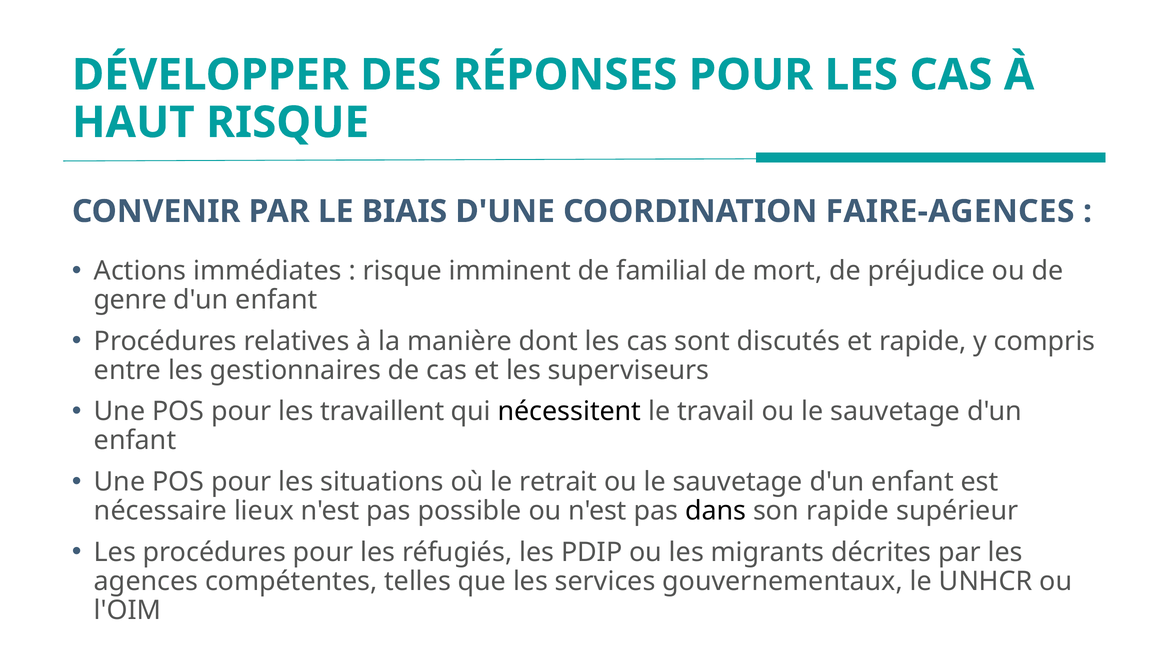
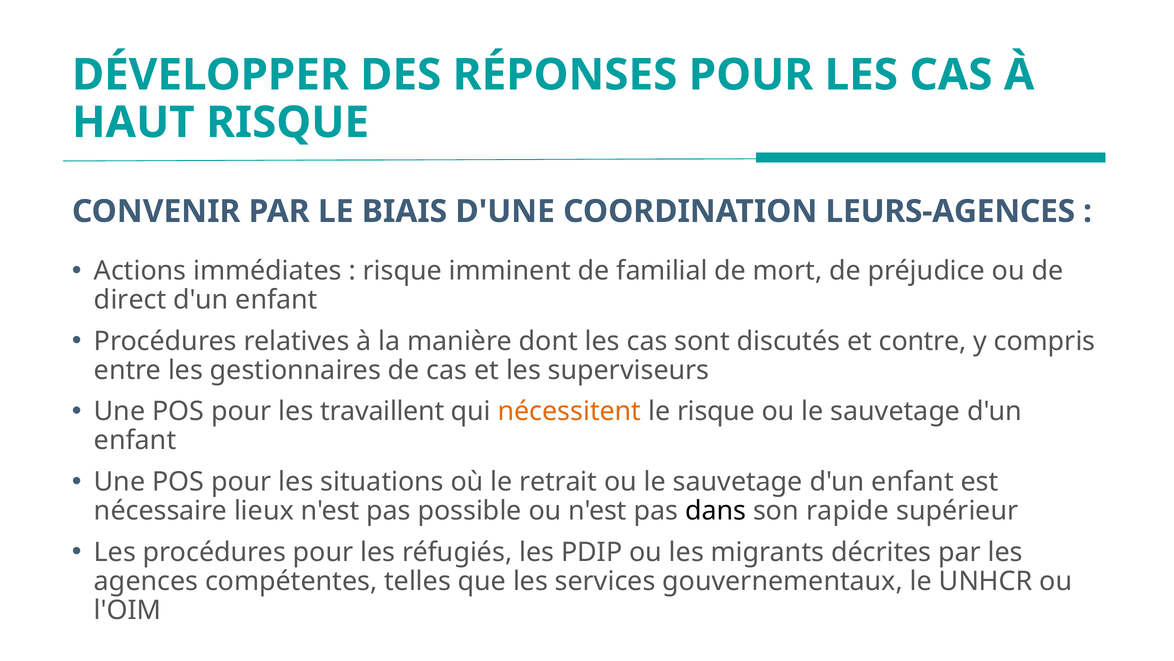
FAIRE-AGENCES: FAIRE-AGENCES -> LEURS-AGENCES
genre: genre -> direct
et rapide: rapide -> contre
nécessitent colour: black -> orange
le travail: travail -> risque
